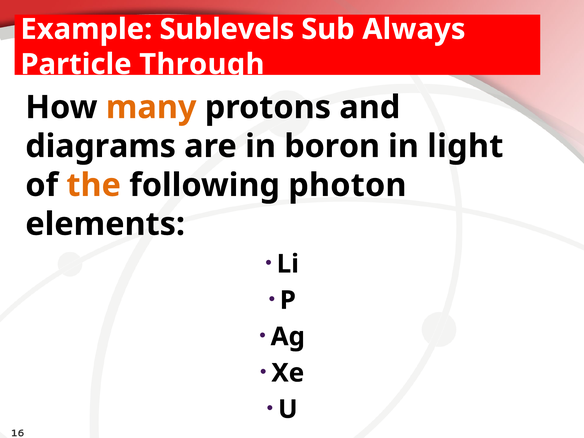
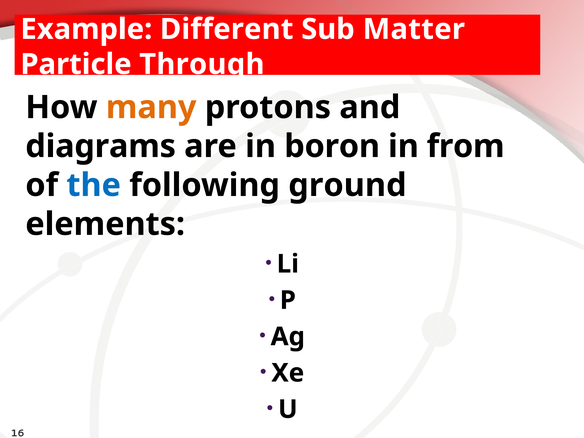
Sublevels: Sublevels -> Different
Always: Always -> Matter
light: light -> from
the colour: orange -> blue
photon: photon -> ground
